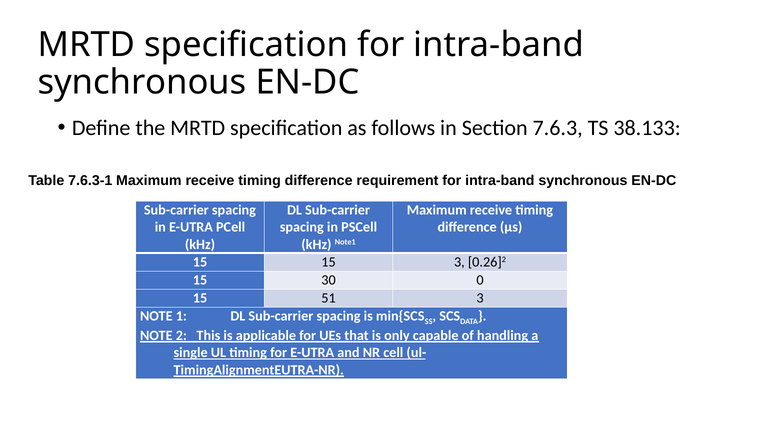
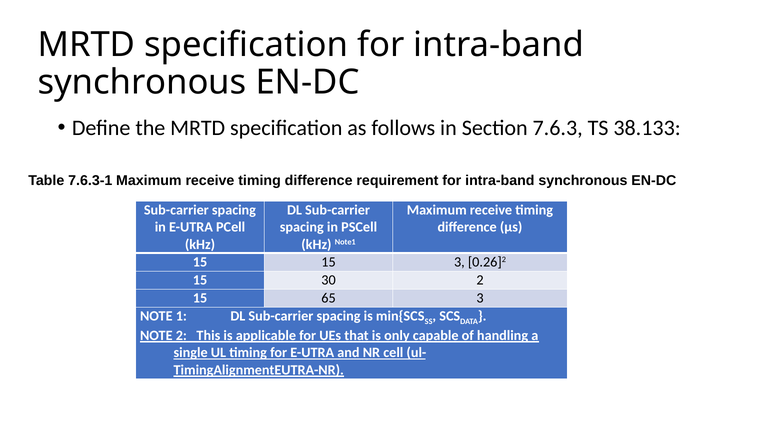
30 0: 0 -> 2
51: 51 -> 65
